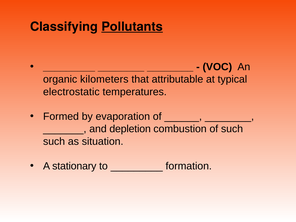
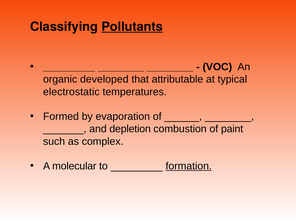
kilometers: kilometers -> developed
of such: such -> paint
situation: situation -> complex
stationary: stationary -> molecular
formation underline: none -> present
